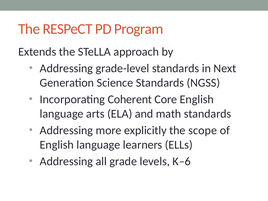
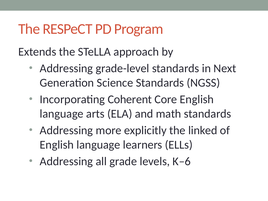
scope: scope -> linked
